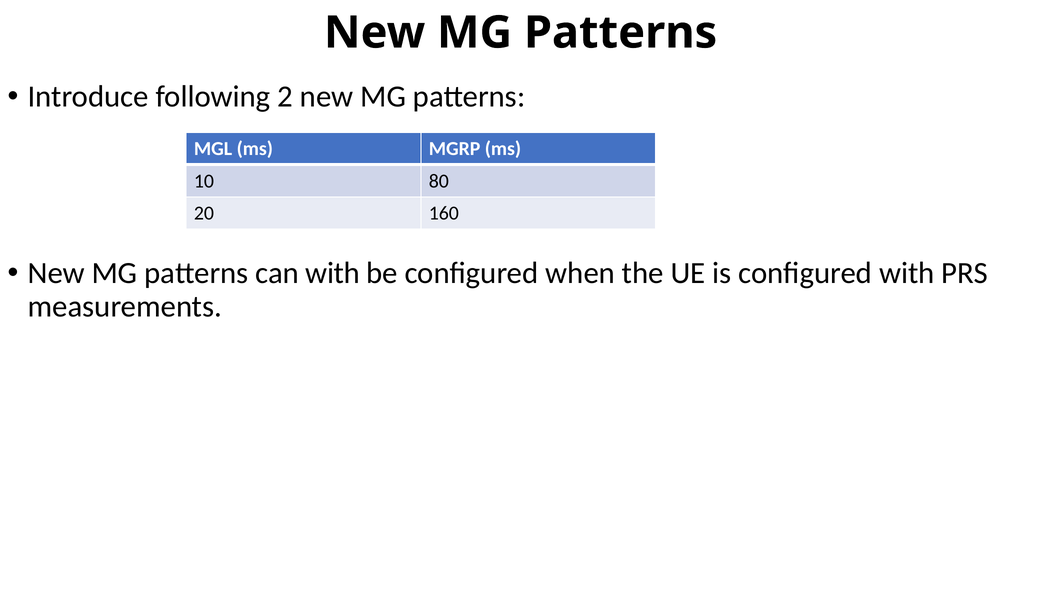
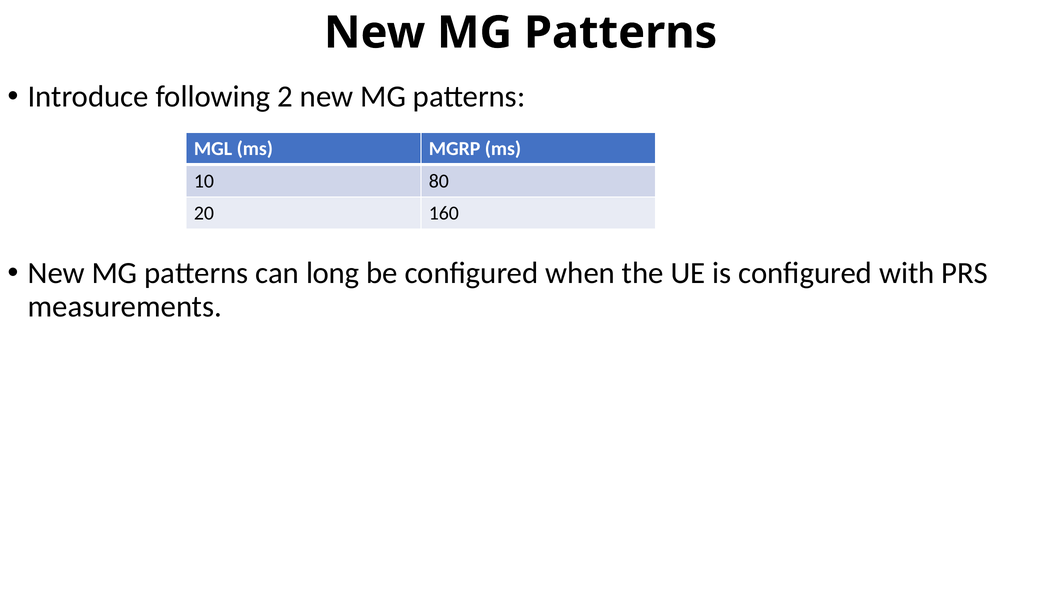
can with: with -> long
